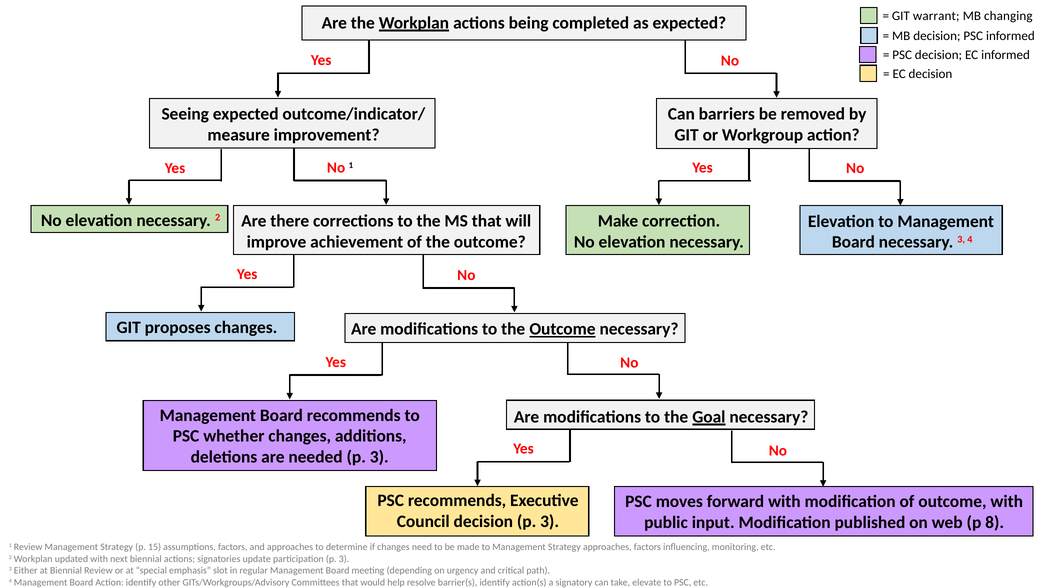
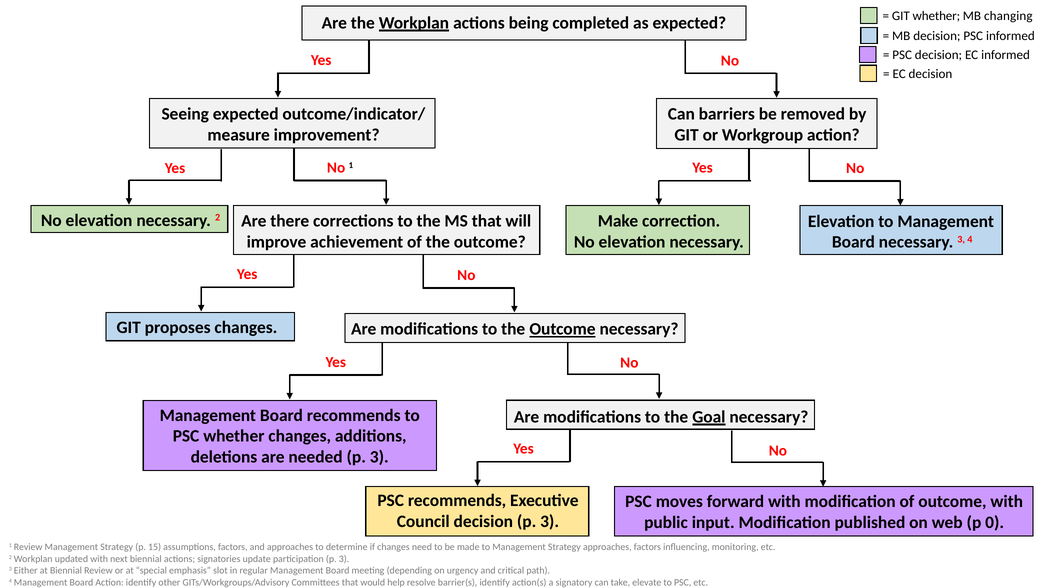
GIT warrant: warrant -> whether
8: 8 -> 0
